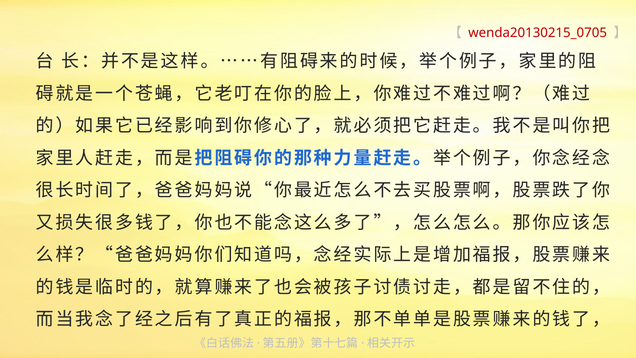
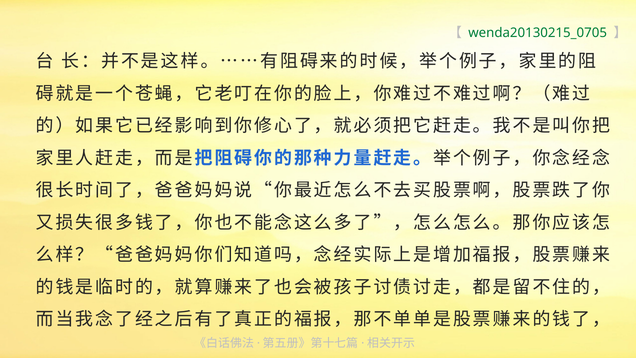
wenda20130215_0705 colour: red -> green
